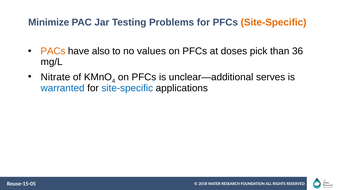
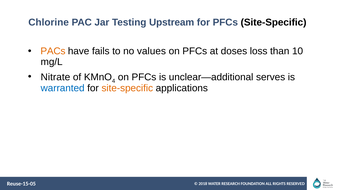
Minimize: Minimize -> Chlorine
Problems: Problems -> Upstream
Site-Specific at (274, 22) colour: orange -> black
also: also -> fails
pick: pick -> loss
36: 36 -> 10
site-specific at (127, 88) colour: blue -> orange
